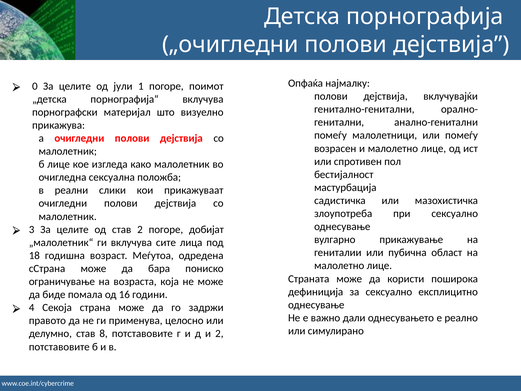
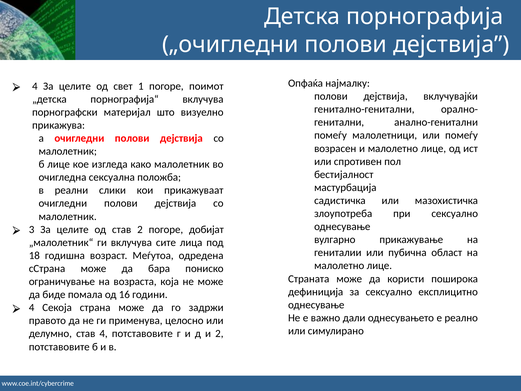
0 at (35, 86): 0 -> 4
јули: јули -> свет
став 8: 8 -> 4
